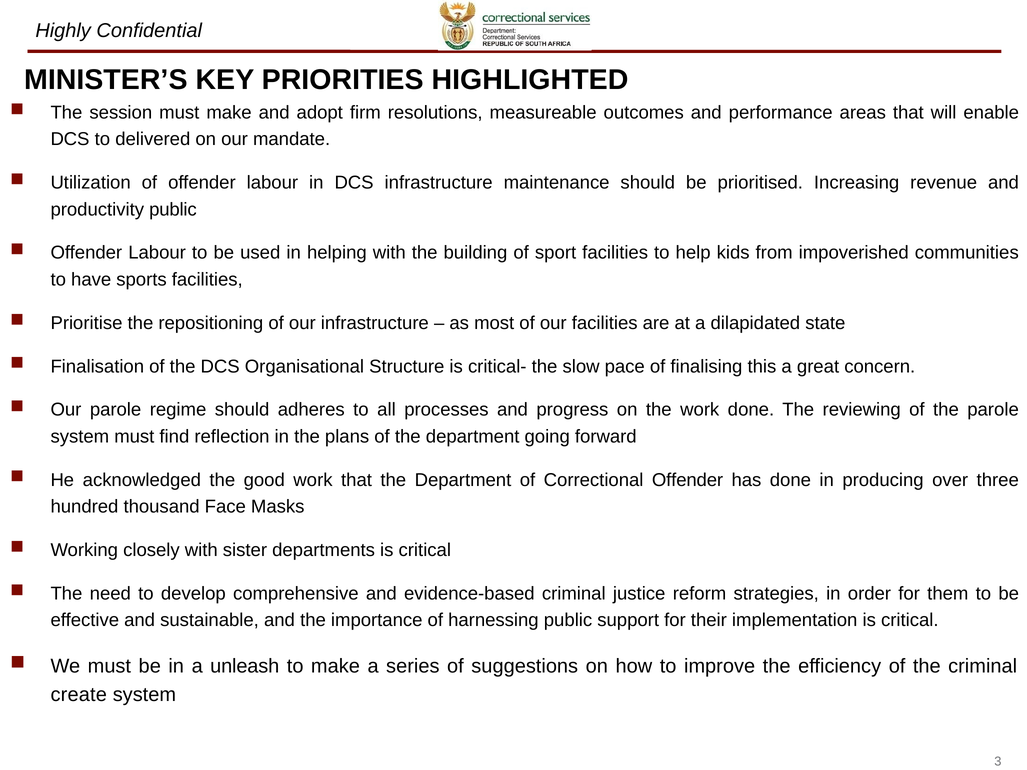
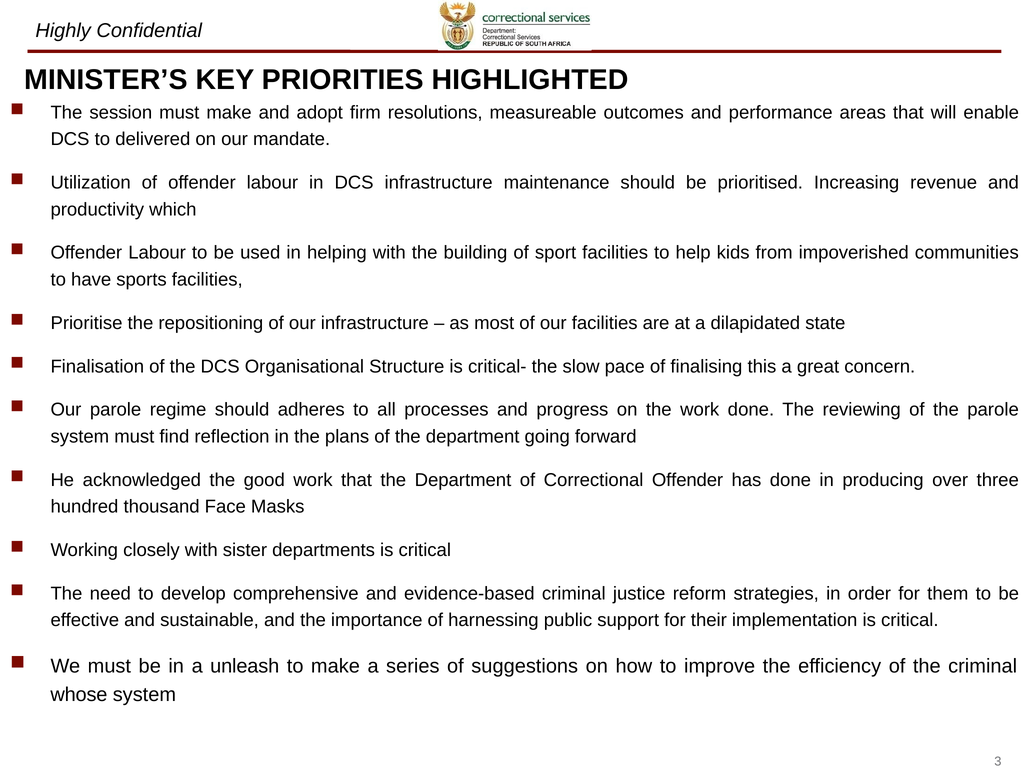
productivity public: public -> which
create: create -> whose
